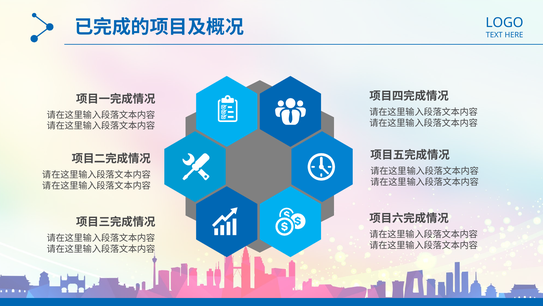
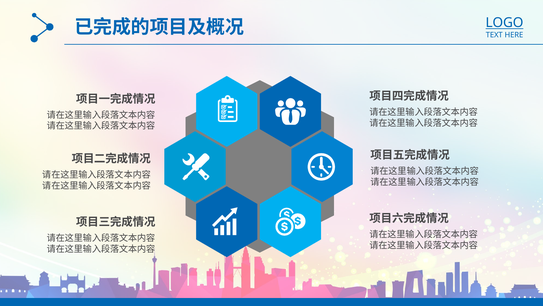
LOGO underline: none -> present
